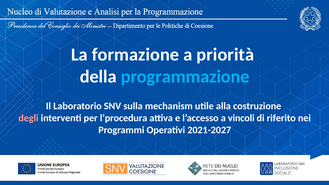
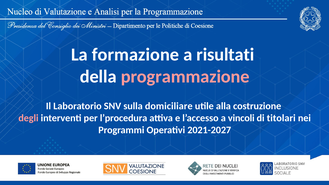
priorità: priorità -> risultati
programmazione colour: light blue -> pink
mechanism: mechanism -> domiciliare
riferito: riferito -> titolari
